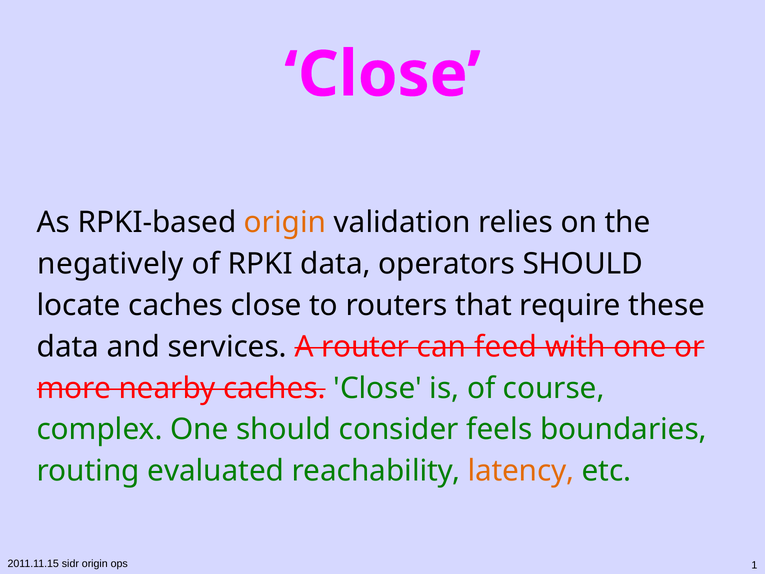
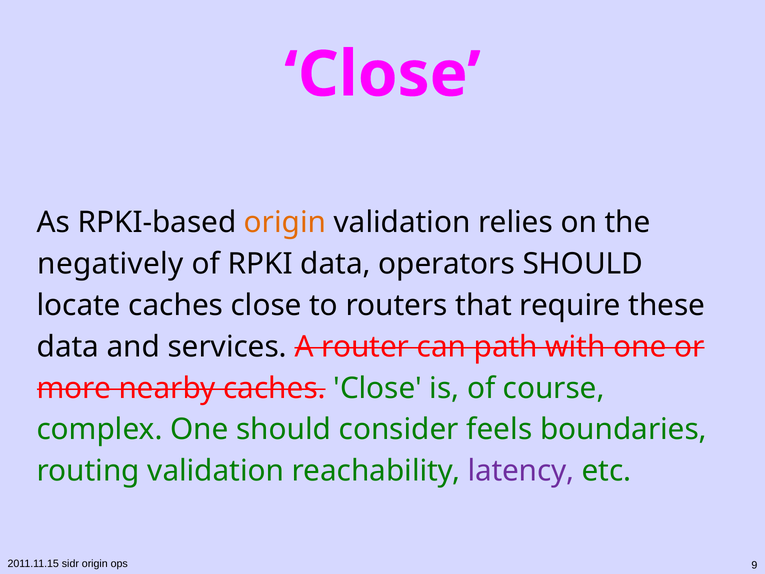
feed: feed -> path
routing evaluated: evaluated -> validation
latency colour: orange -> purple
1: 1 -> 9
